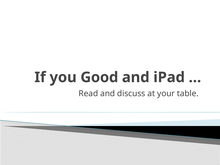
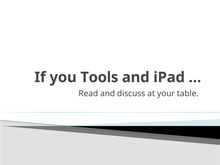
Good: Good -> Tools
